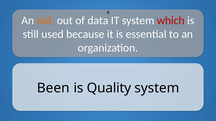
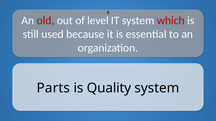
old colour: orange -> red
data: data -> level
Been: Been -> Parts
